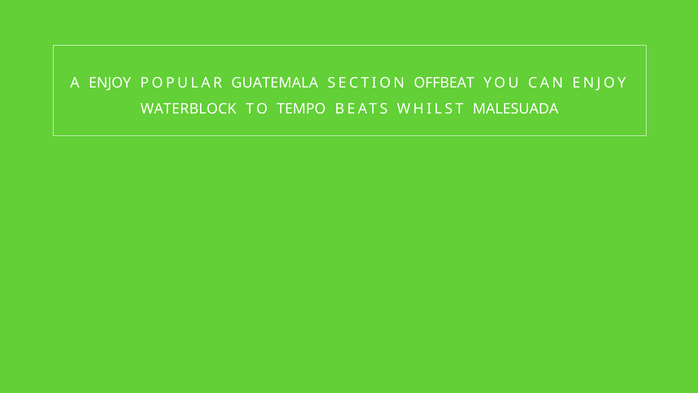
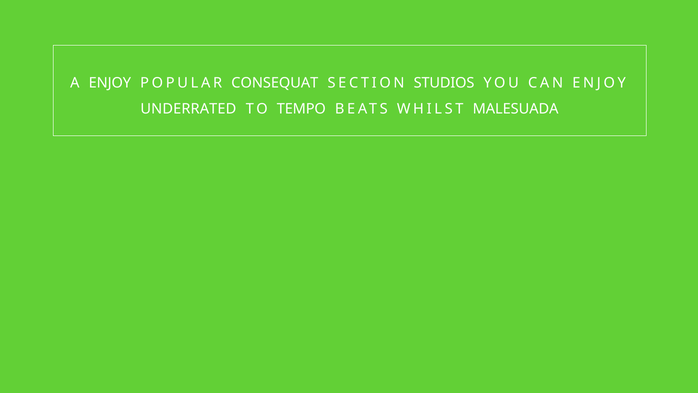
GUATEMALA: GUATEMALA -> CONSEQUAT
OFFBEAT: OFFBEAT -> STUDIOS
WATERBLOCK: WATERBLOCK -> UNDERRATED
